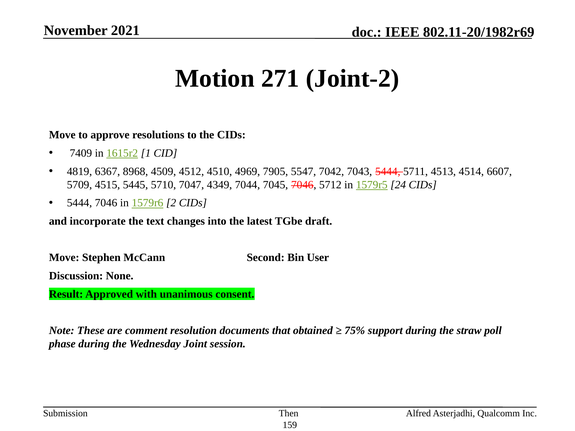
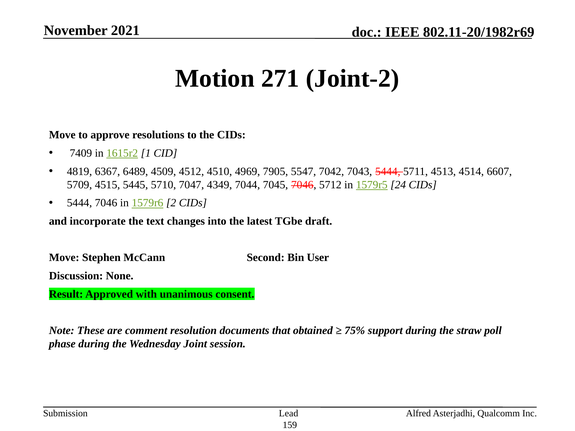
8968: 8968 -> 6489
Then: Then -> Lead
